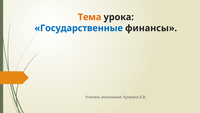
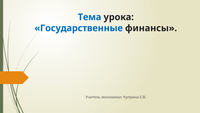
Тема colour: orange -> blue
